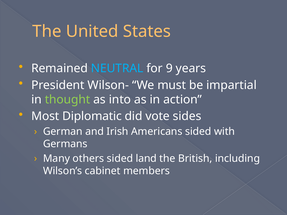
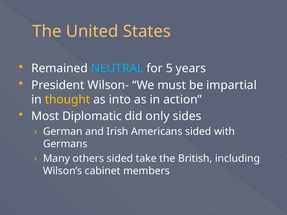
9: 9 -> 5
thought colour: light green -> yellow
vote: vote -> only
land: land -> take
